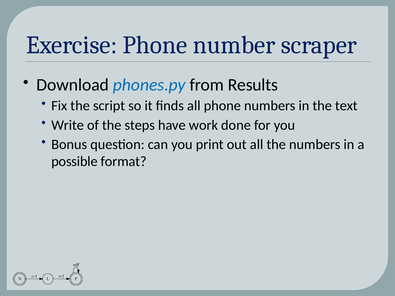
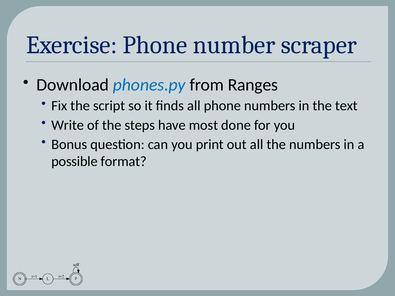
Results: Results -> Ranges
work: work -> most
